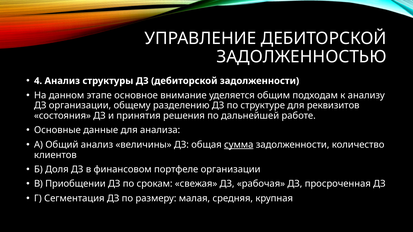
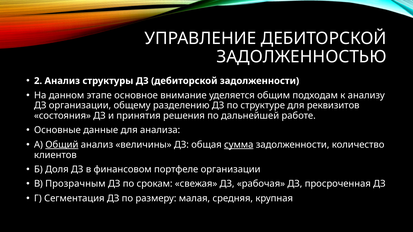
4: 4 -> 2
Общий underline: none -> present
Приобщении: Приобщении -> Прозрачным
